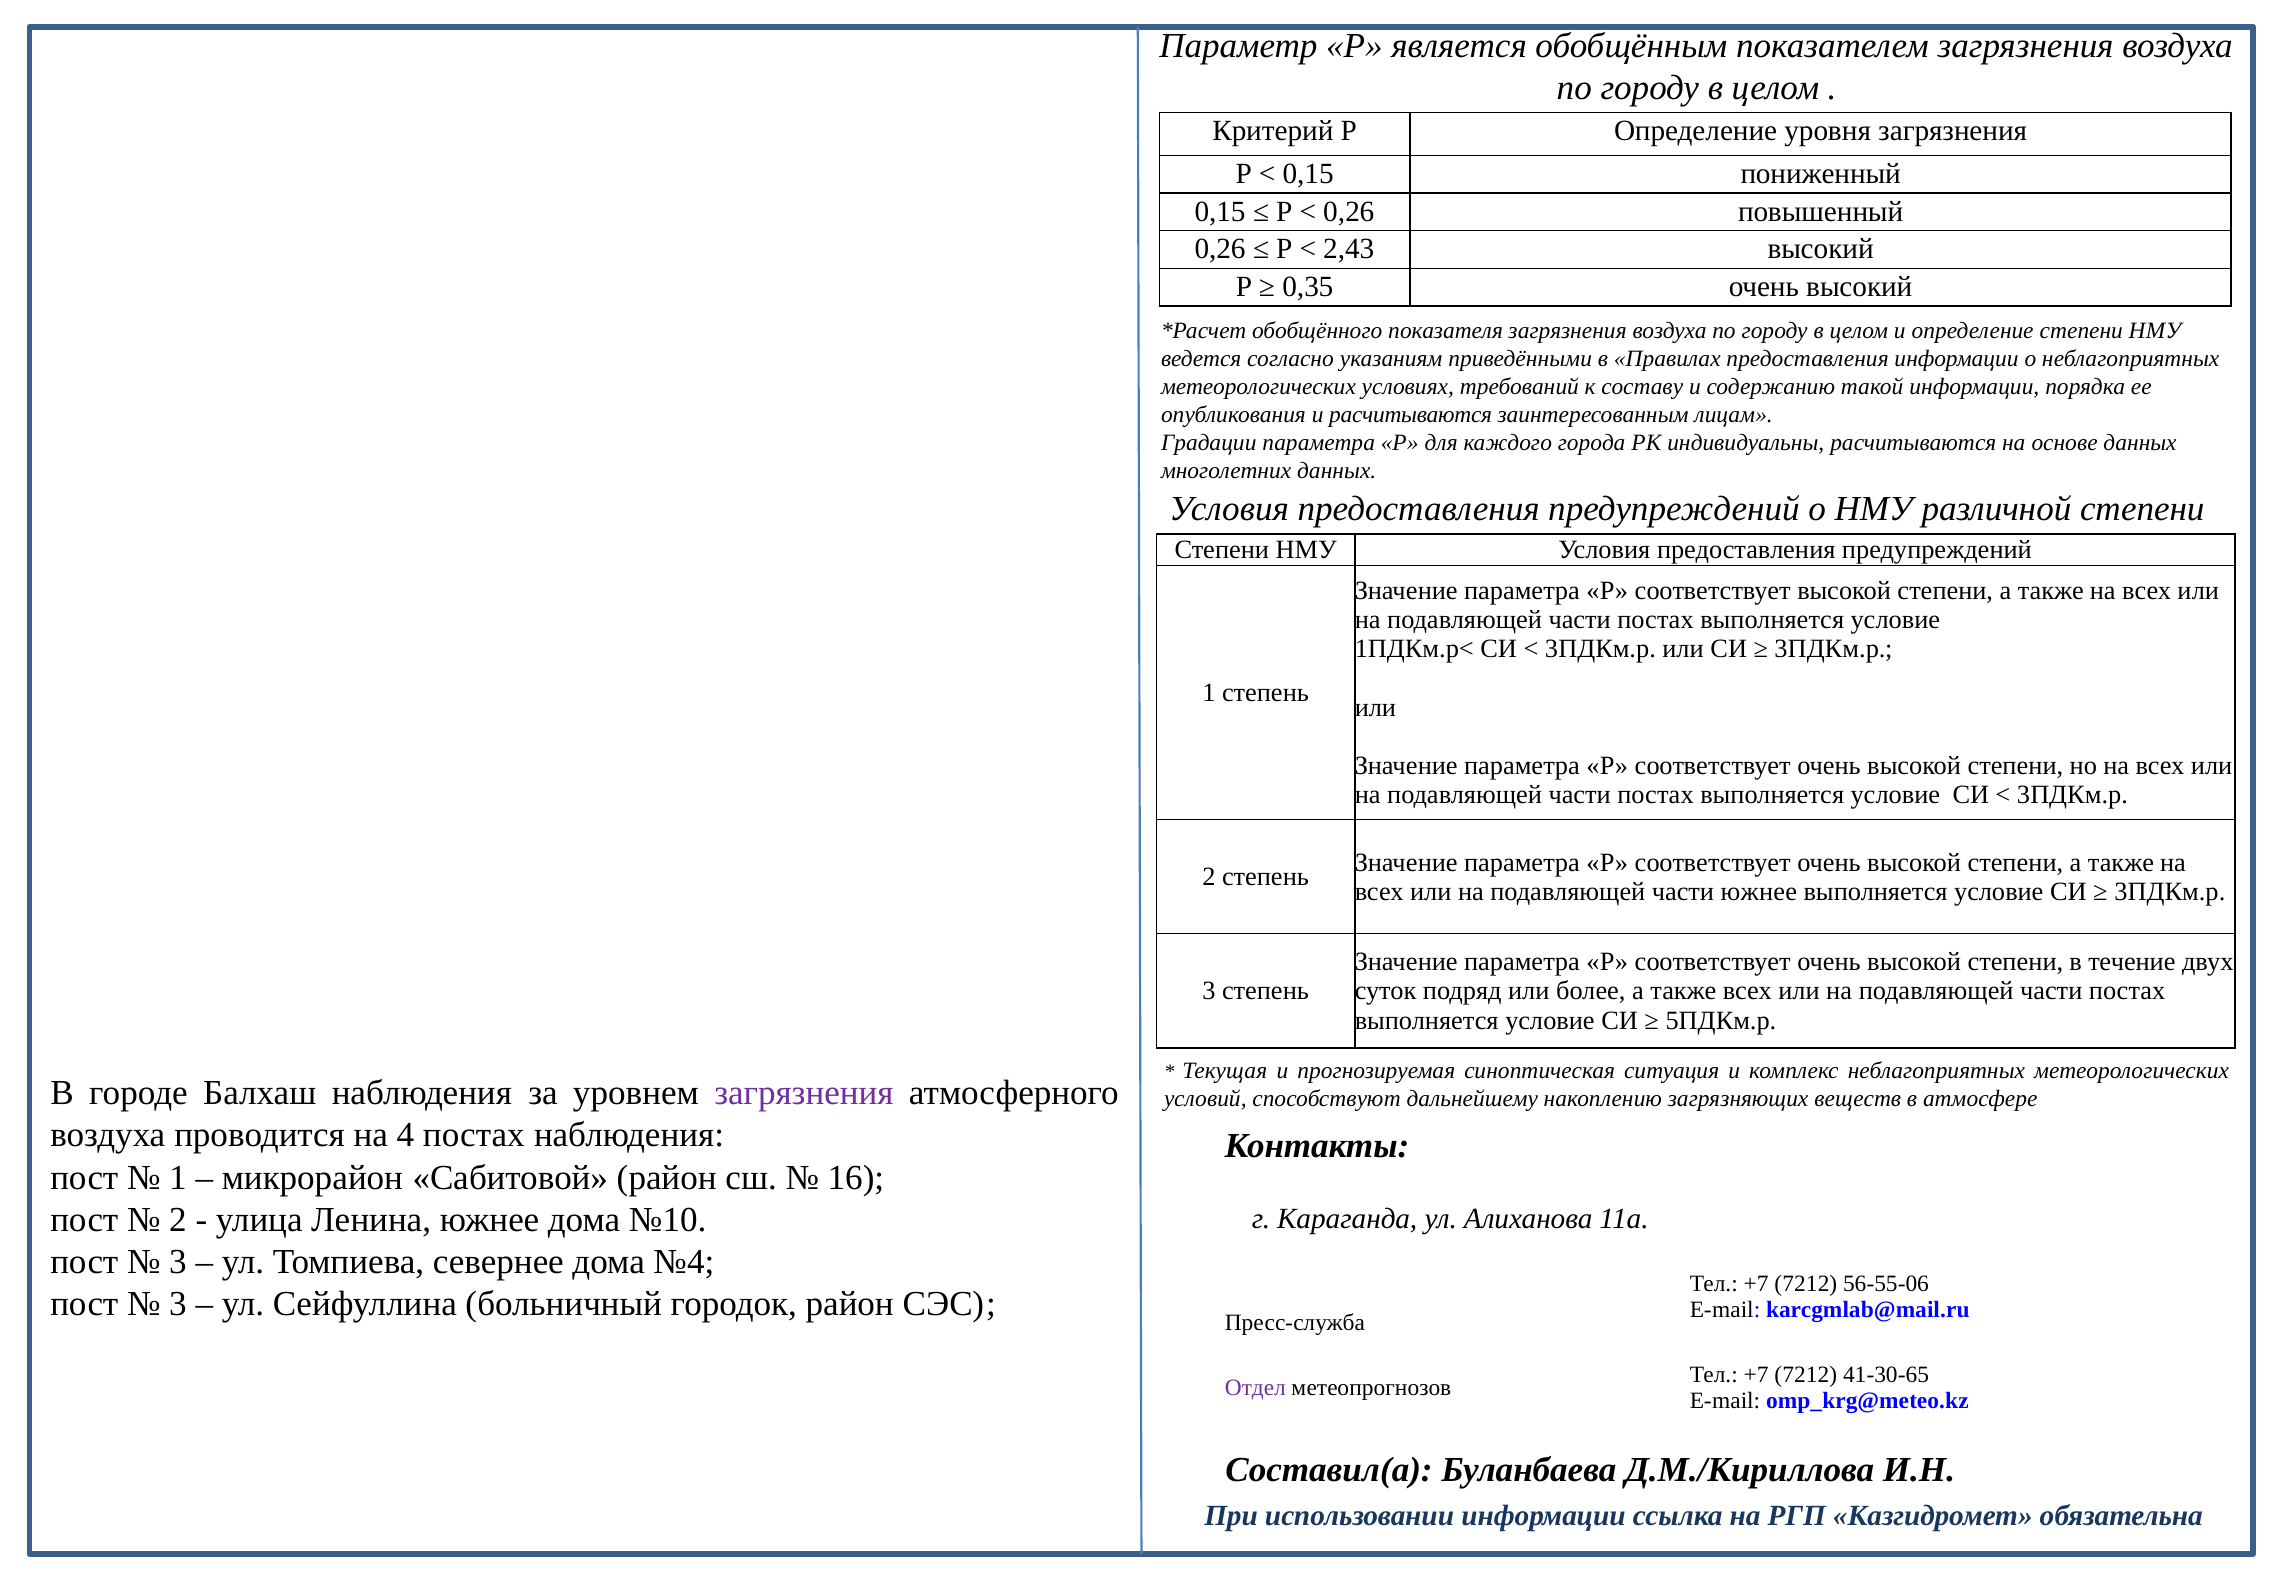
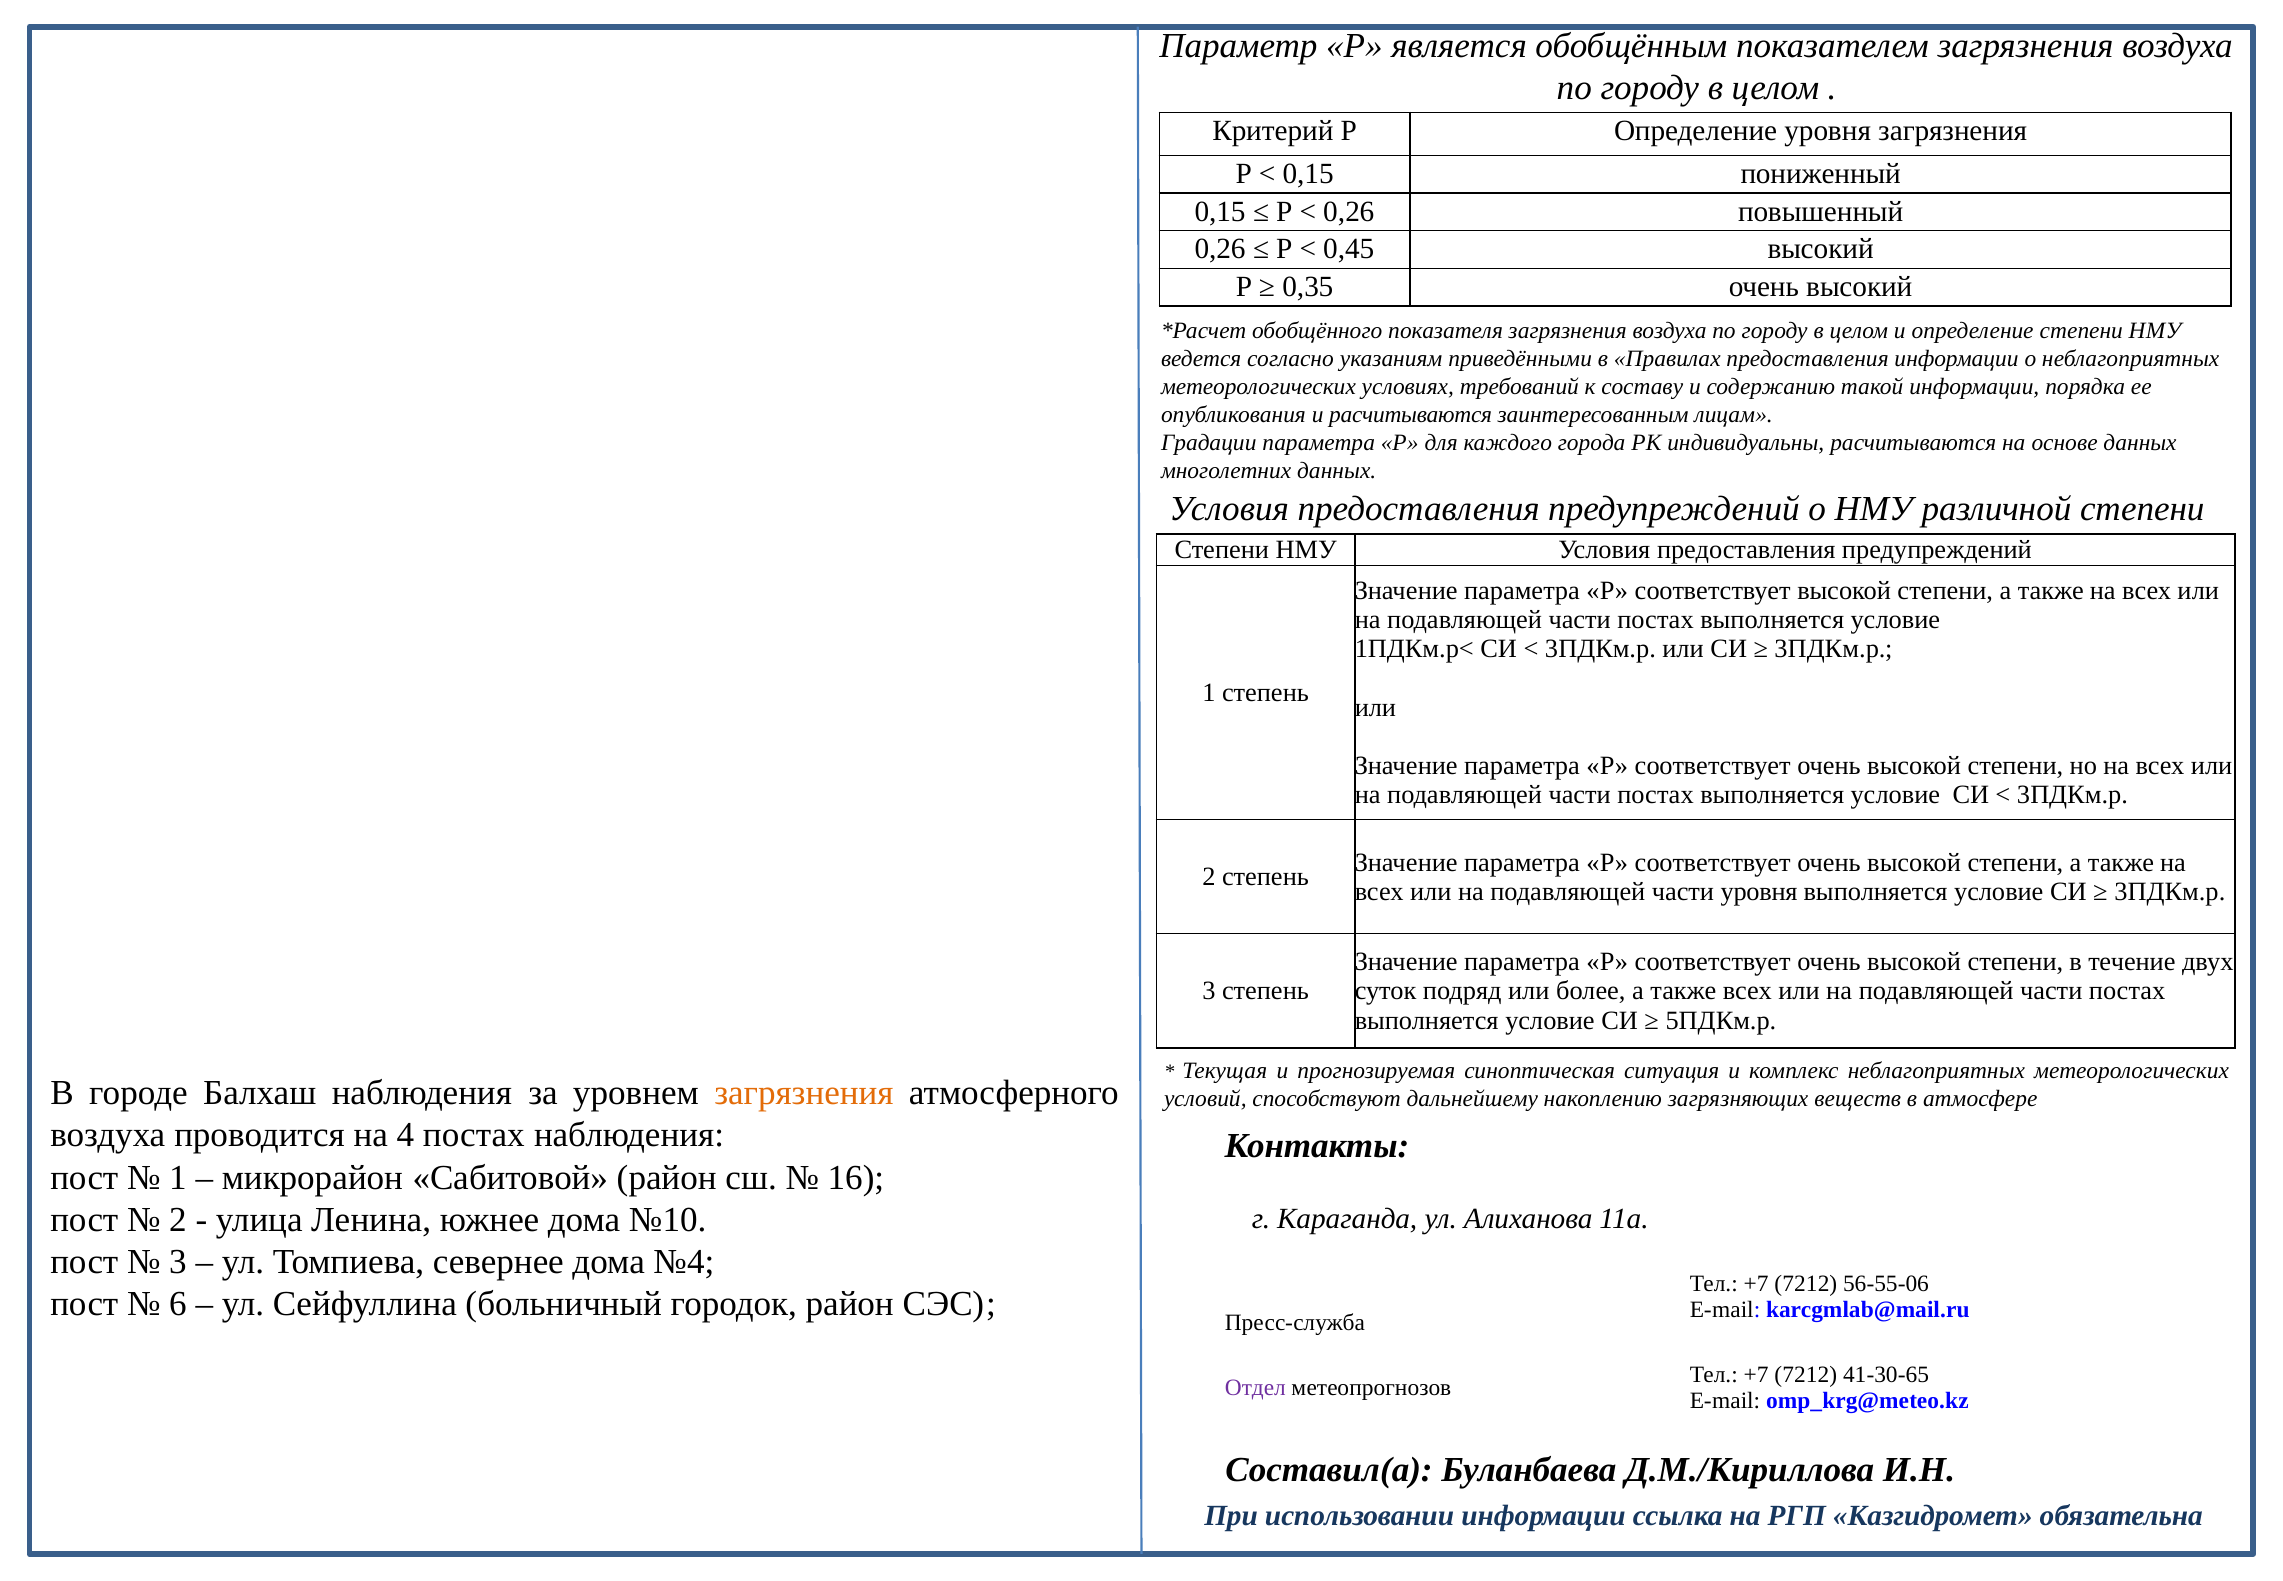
2,43: 2,43 -> 0,45
части южнее: южнее -> уровня
загрязнения at (804, 1093) colour: purple -> orange
3 at (178, 1304): 3 -> 6
